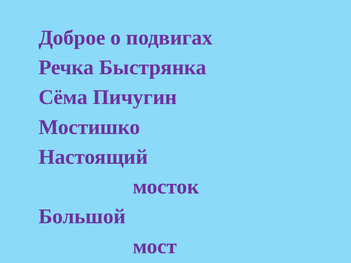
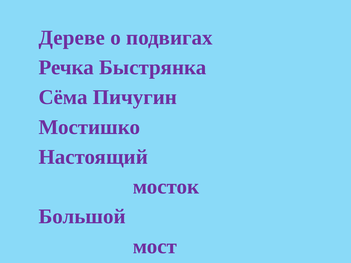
Доброе: Доброе -> Дереве
